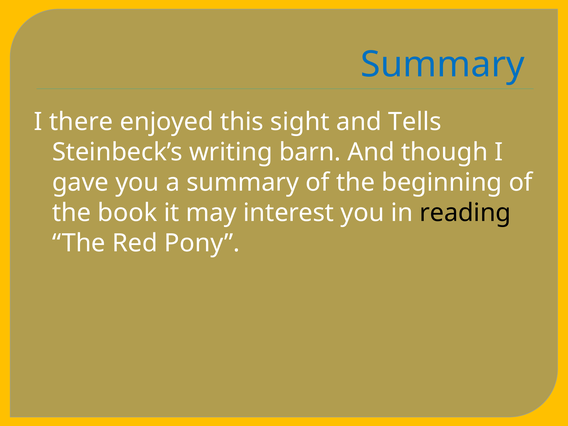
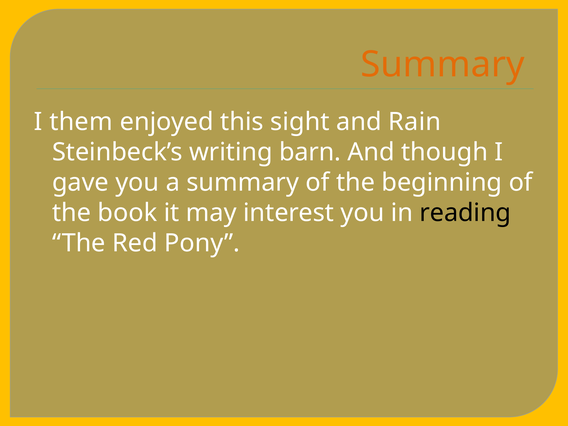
Summary at (443, 65) colour: blue -> orange
there: there -> them
Tells: Tells -> Rain
